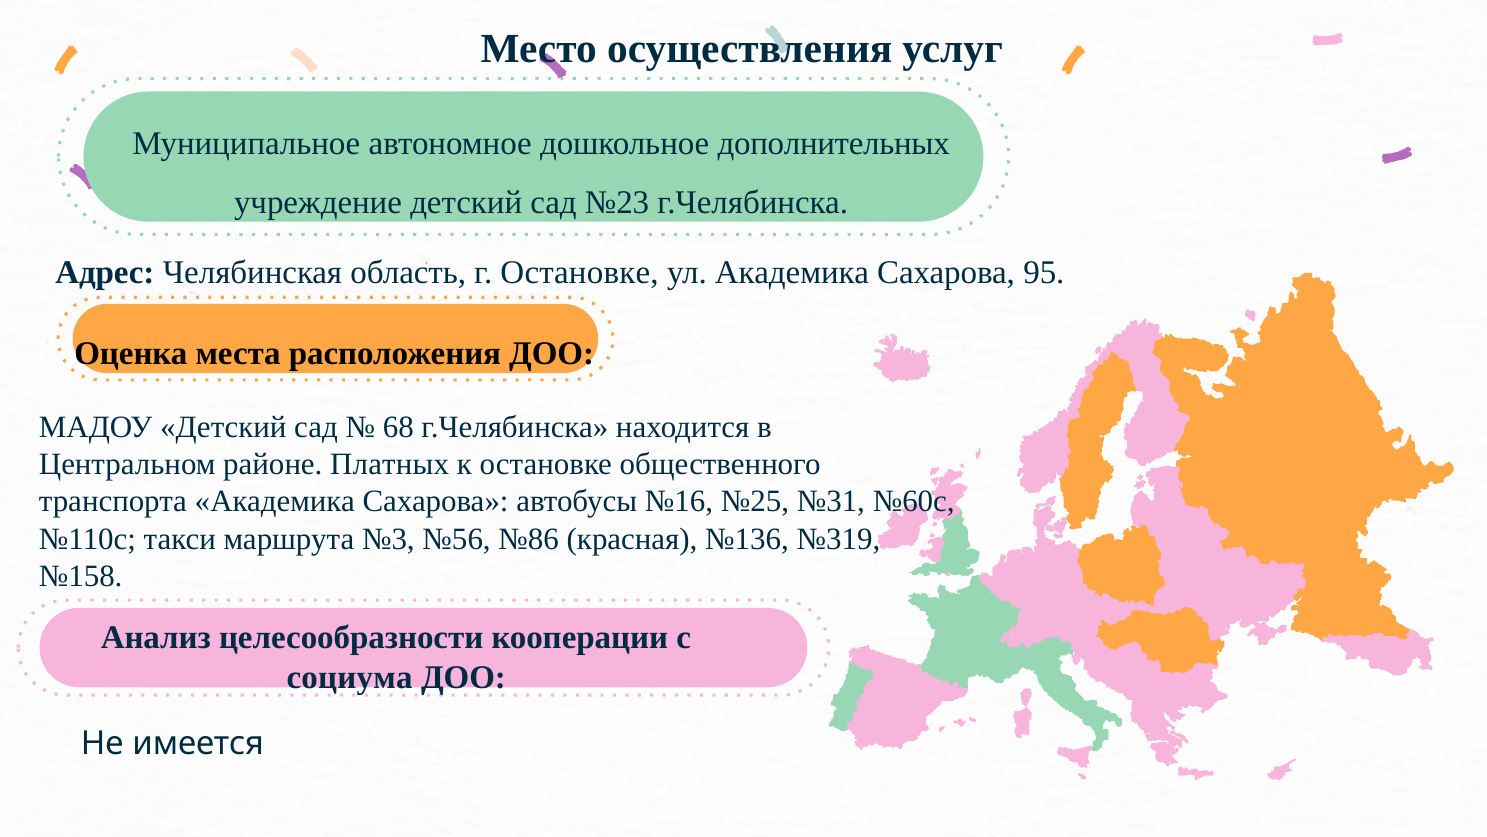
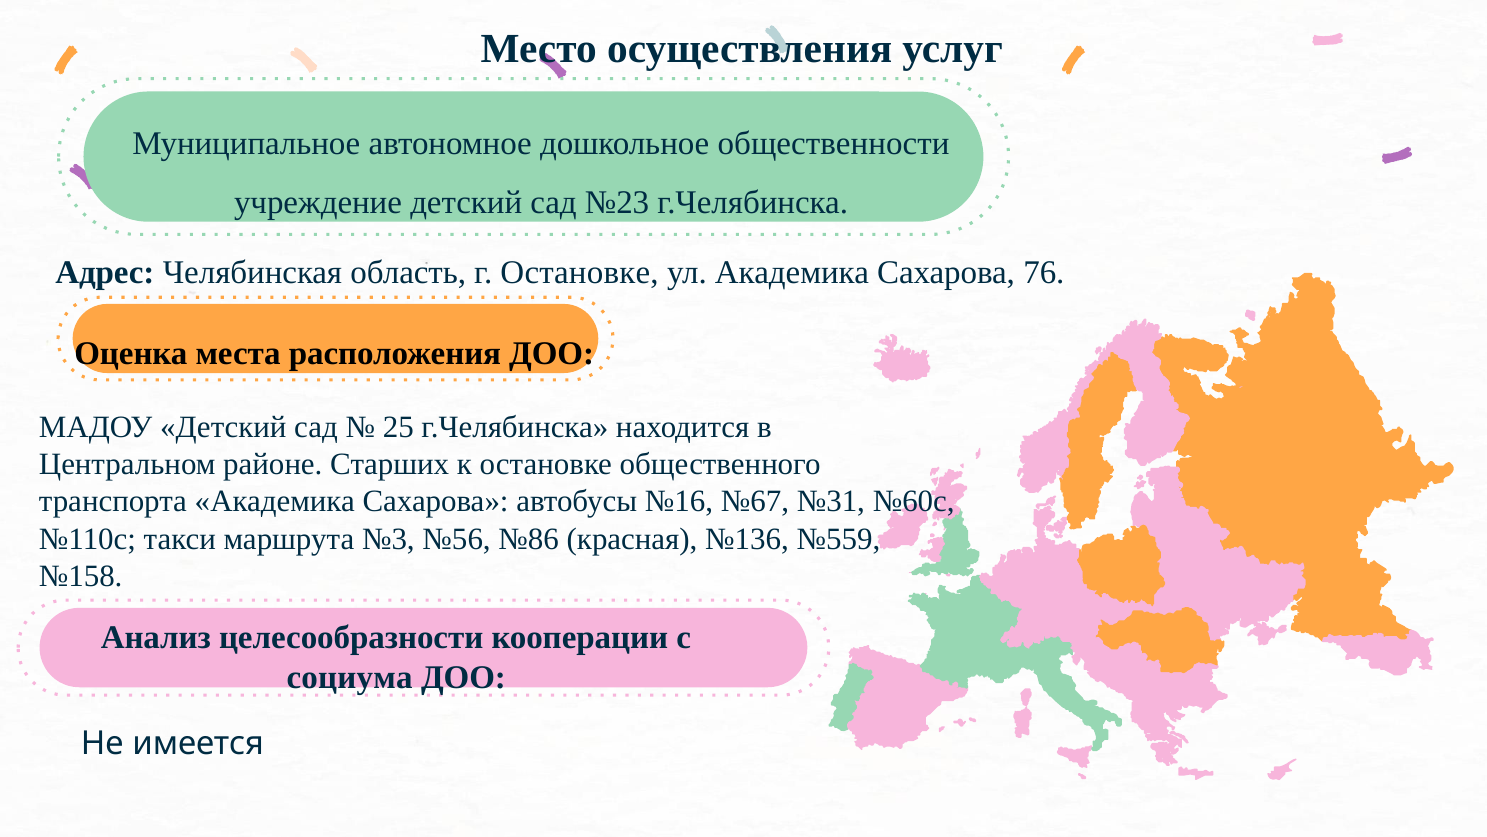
дополнительных: дополнительных -> общественности
95: 95 -> 76
68: 68 -> 25
Платных: Платных -> Старших
№25: №25 -> №67
№319: №319 -> №559
